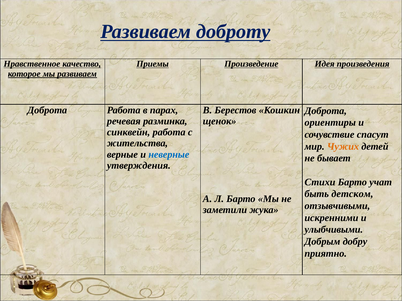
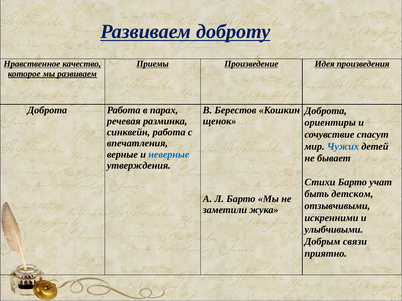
жительства: жительства -> впечатления
Чужих colour: orange -> blue
добру: добру -> связи
